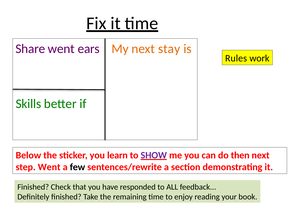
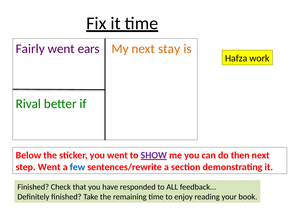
Share: Share -> Fairly
Rules: Rules -> Hafza
Skills: Skills -> Rival
you learn: learn -> went
few colour: black -> blue
